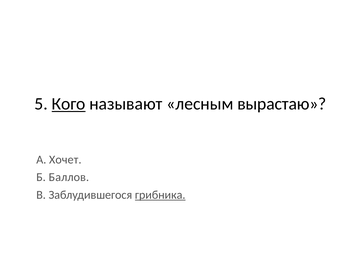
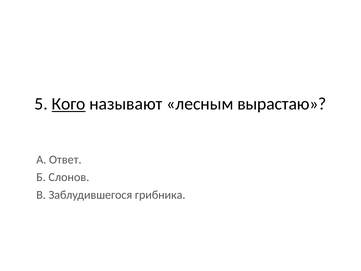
Хочет: Хочет -> Ответ
Баллов: Баллов -> Слонов
грибника underline: present -> none
